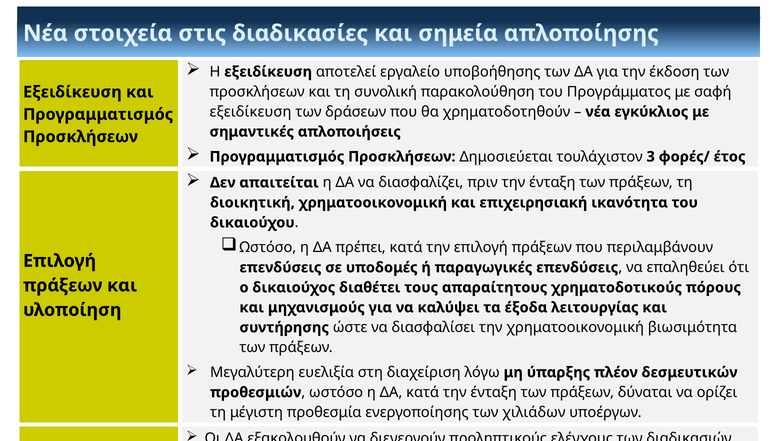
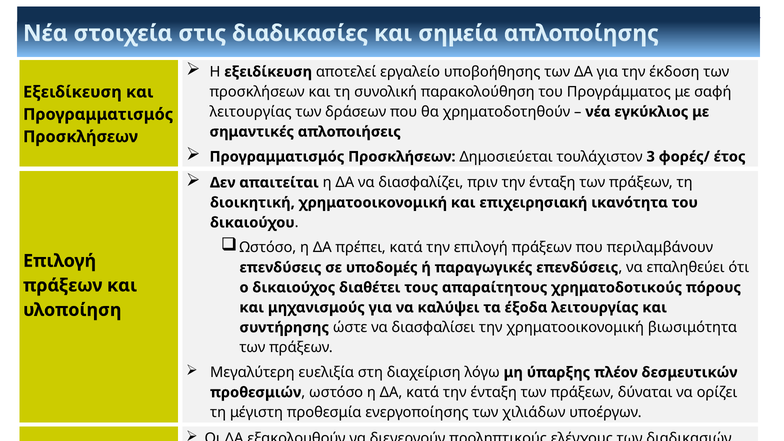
εξειδίκευση at (251, 112): εξειδίκευση -> λειτουργίας
